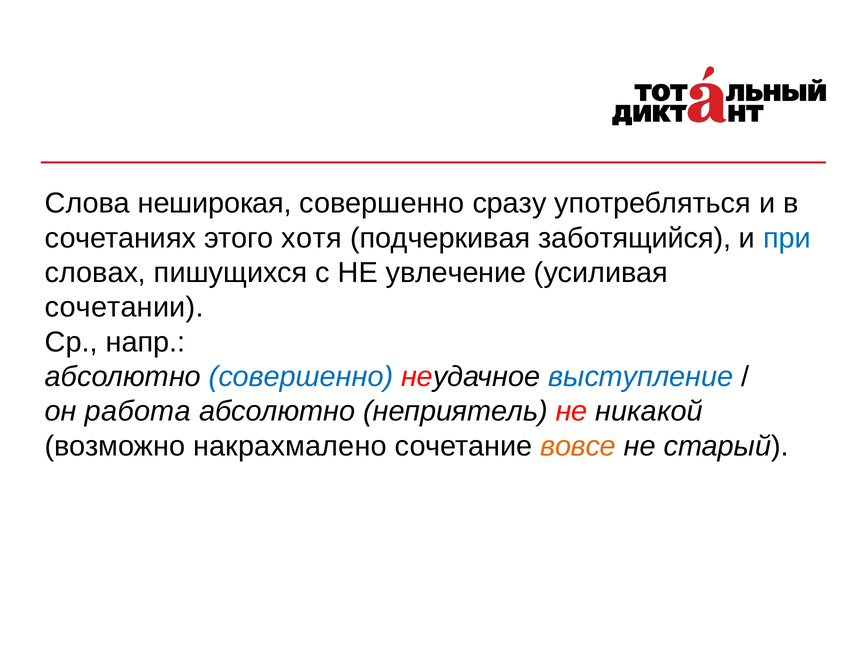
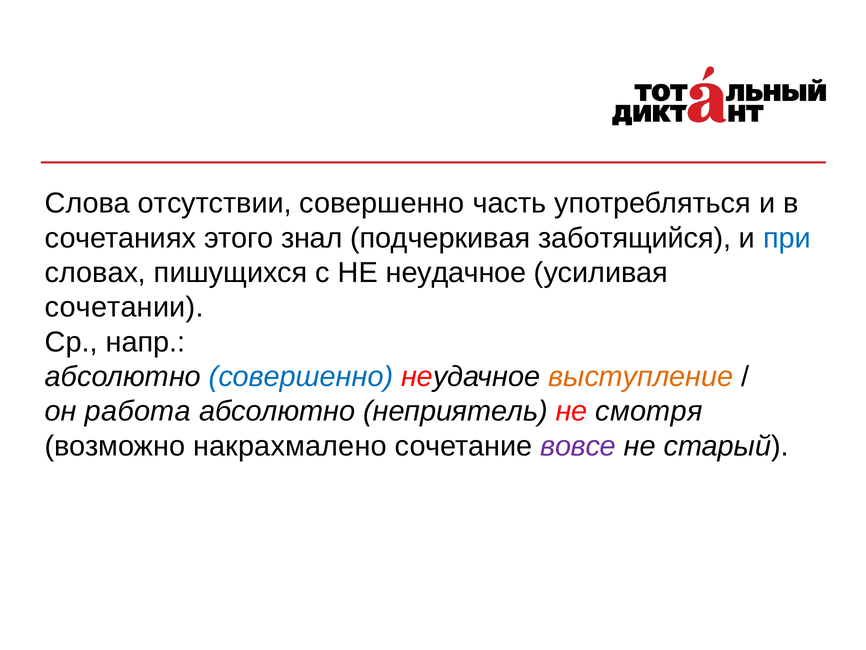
неширокая: неширокая -> отсутствии
сразу: сразу -> часть
хотя: хотя -> знал
НЕ увлечение: увлечение -> неудачное
выступление colour: blue -> orange
никакой: никакой -> смотря
вовсе colour: orange -> purple
